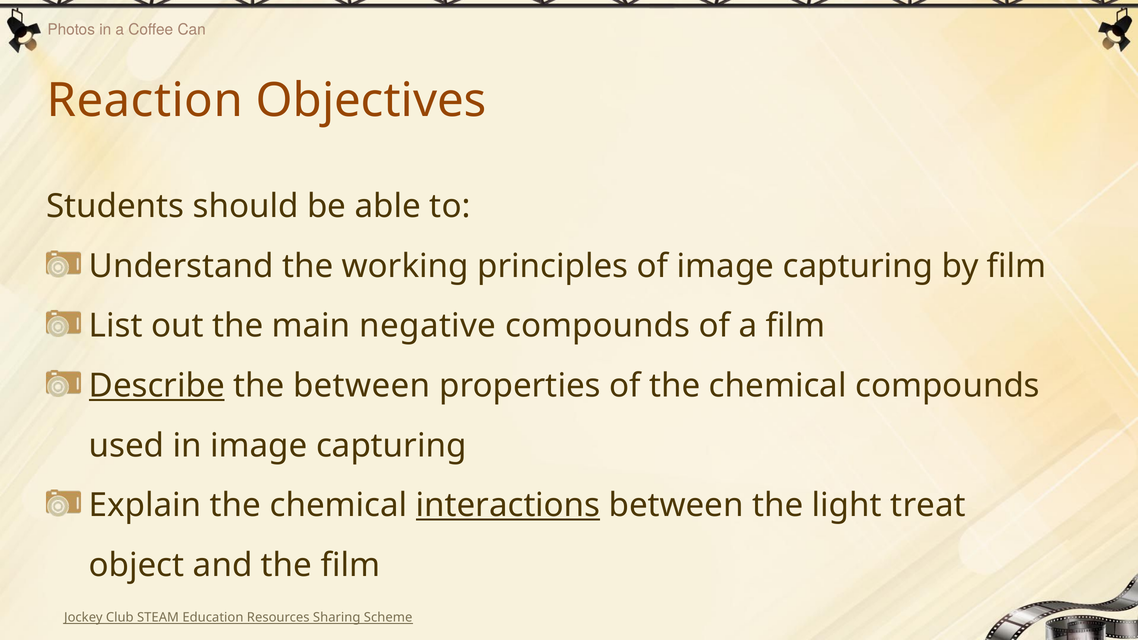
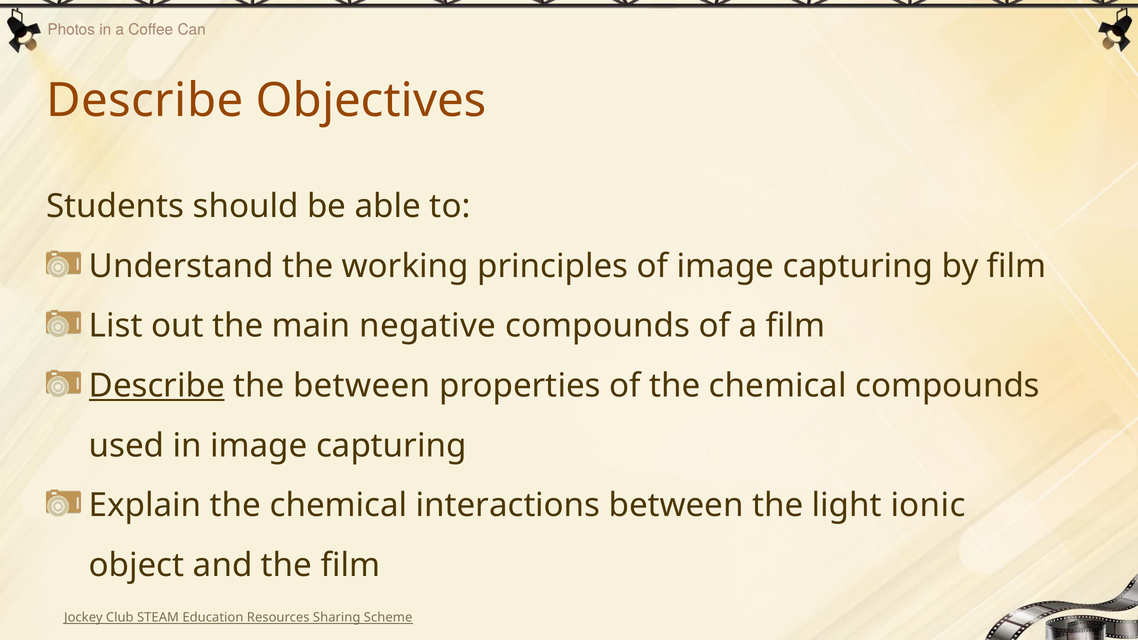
Reaction at (145, 101): Reaction -> Describe
interactions underline: present -> none
treat: treat -> ionic
